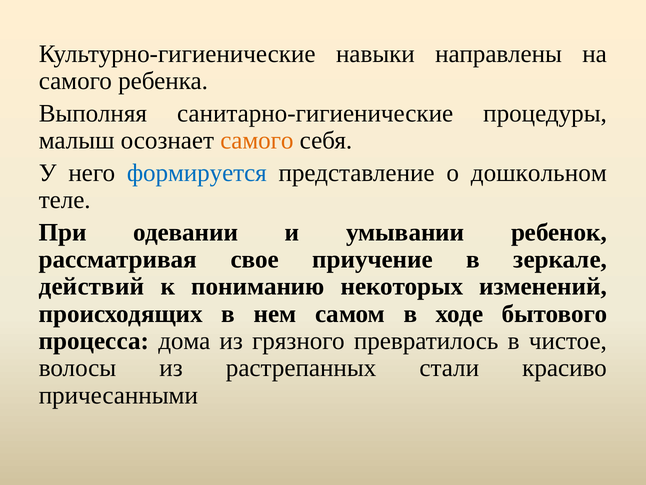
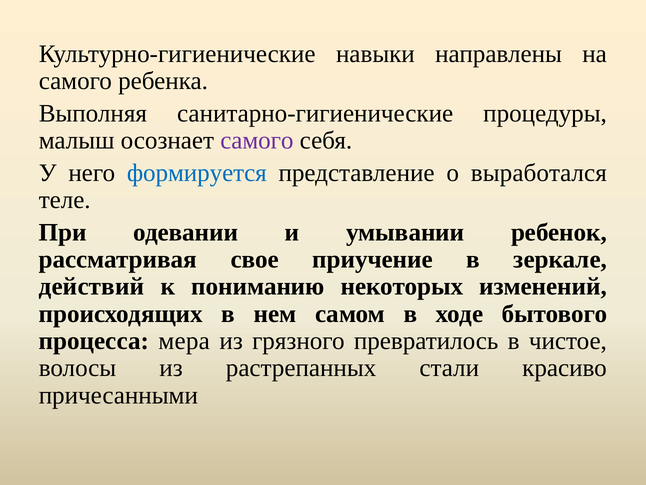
самого at (257, 140) colour: orange -> purple
дошкольном: дошкольном -> выработался
дома: дома -> мера
